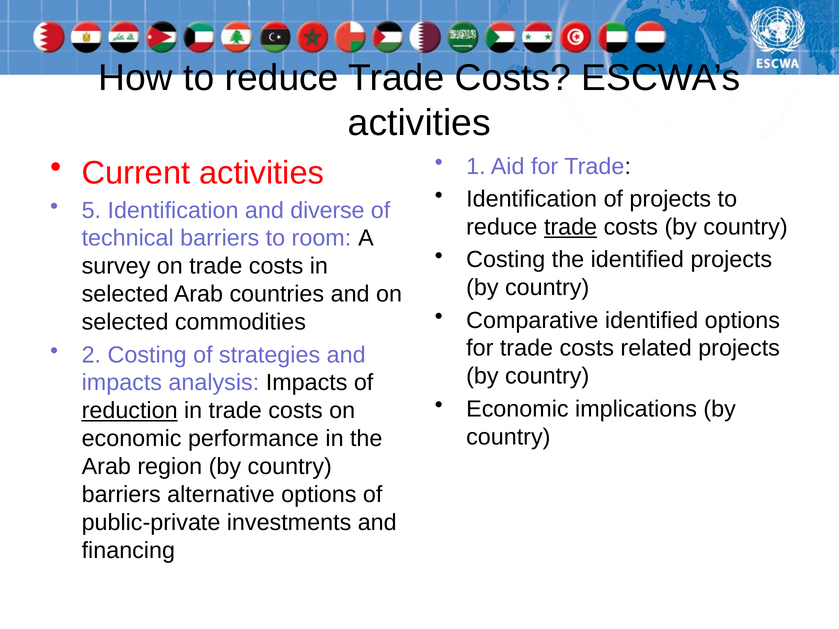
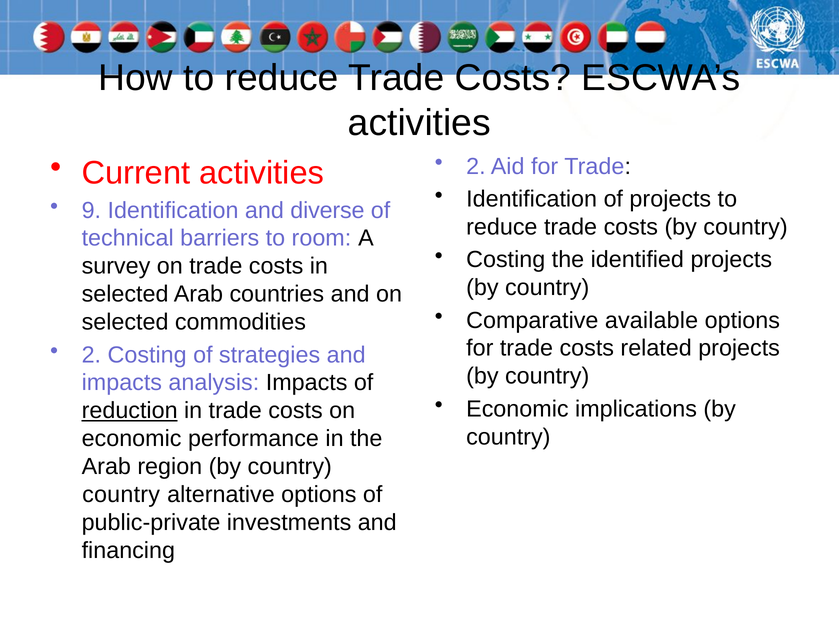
1 at (476, 167): 1 -> 2
5: 5 -> 9
trade at (571, 227) underline: present -> none
Comparative identified: identified -> available
barriers at (121, 495): barriers -> country
